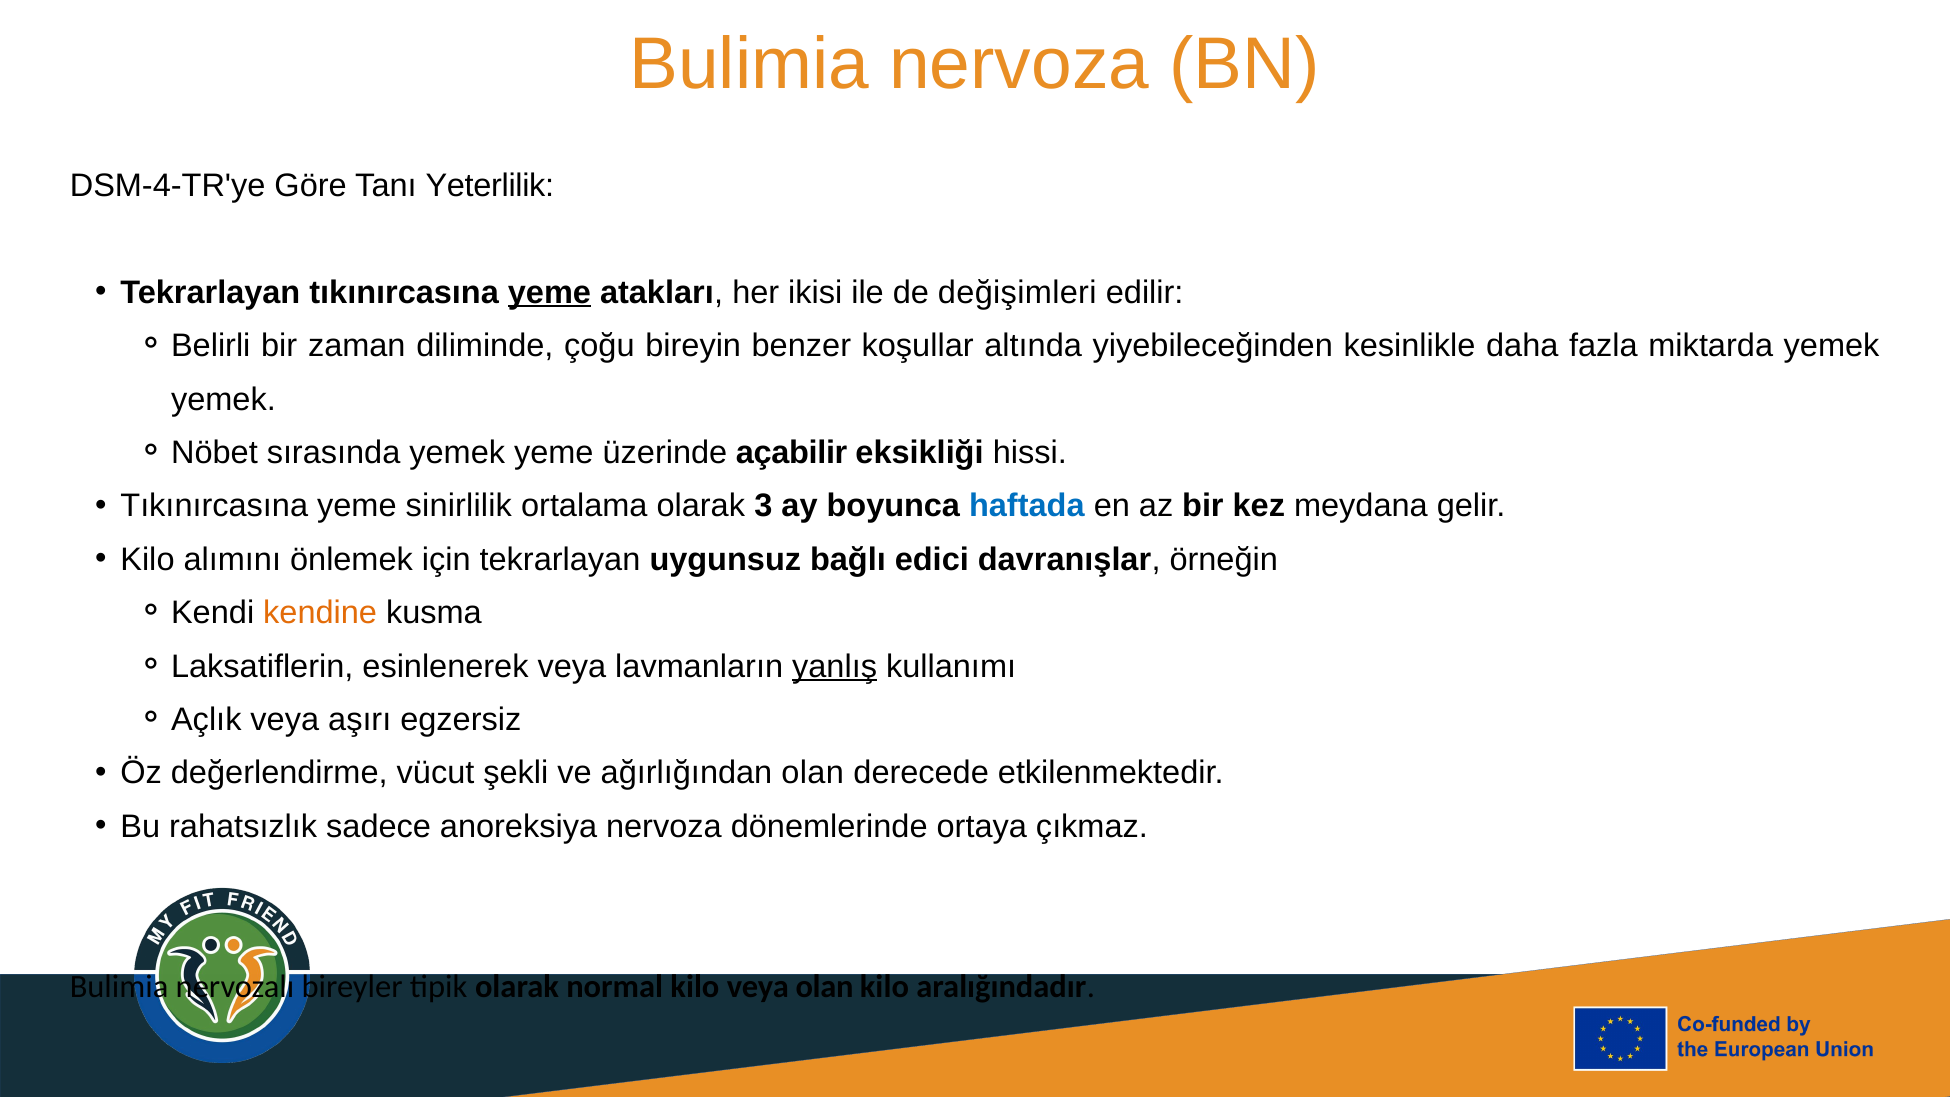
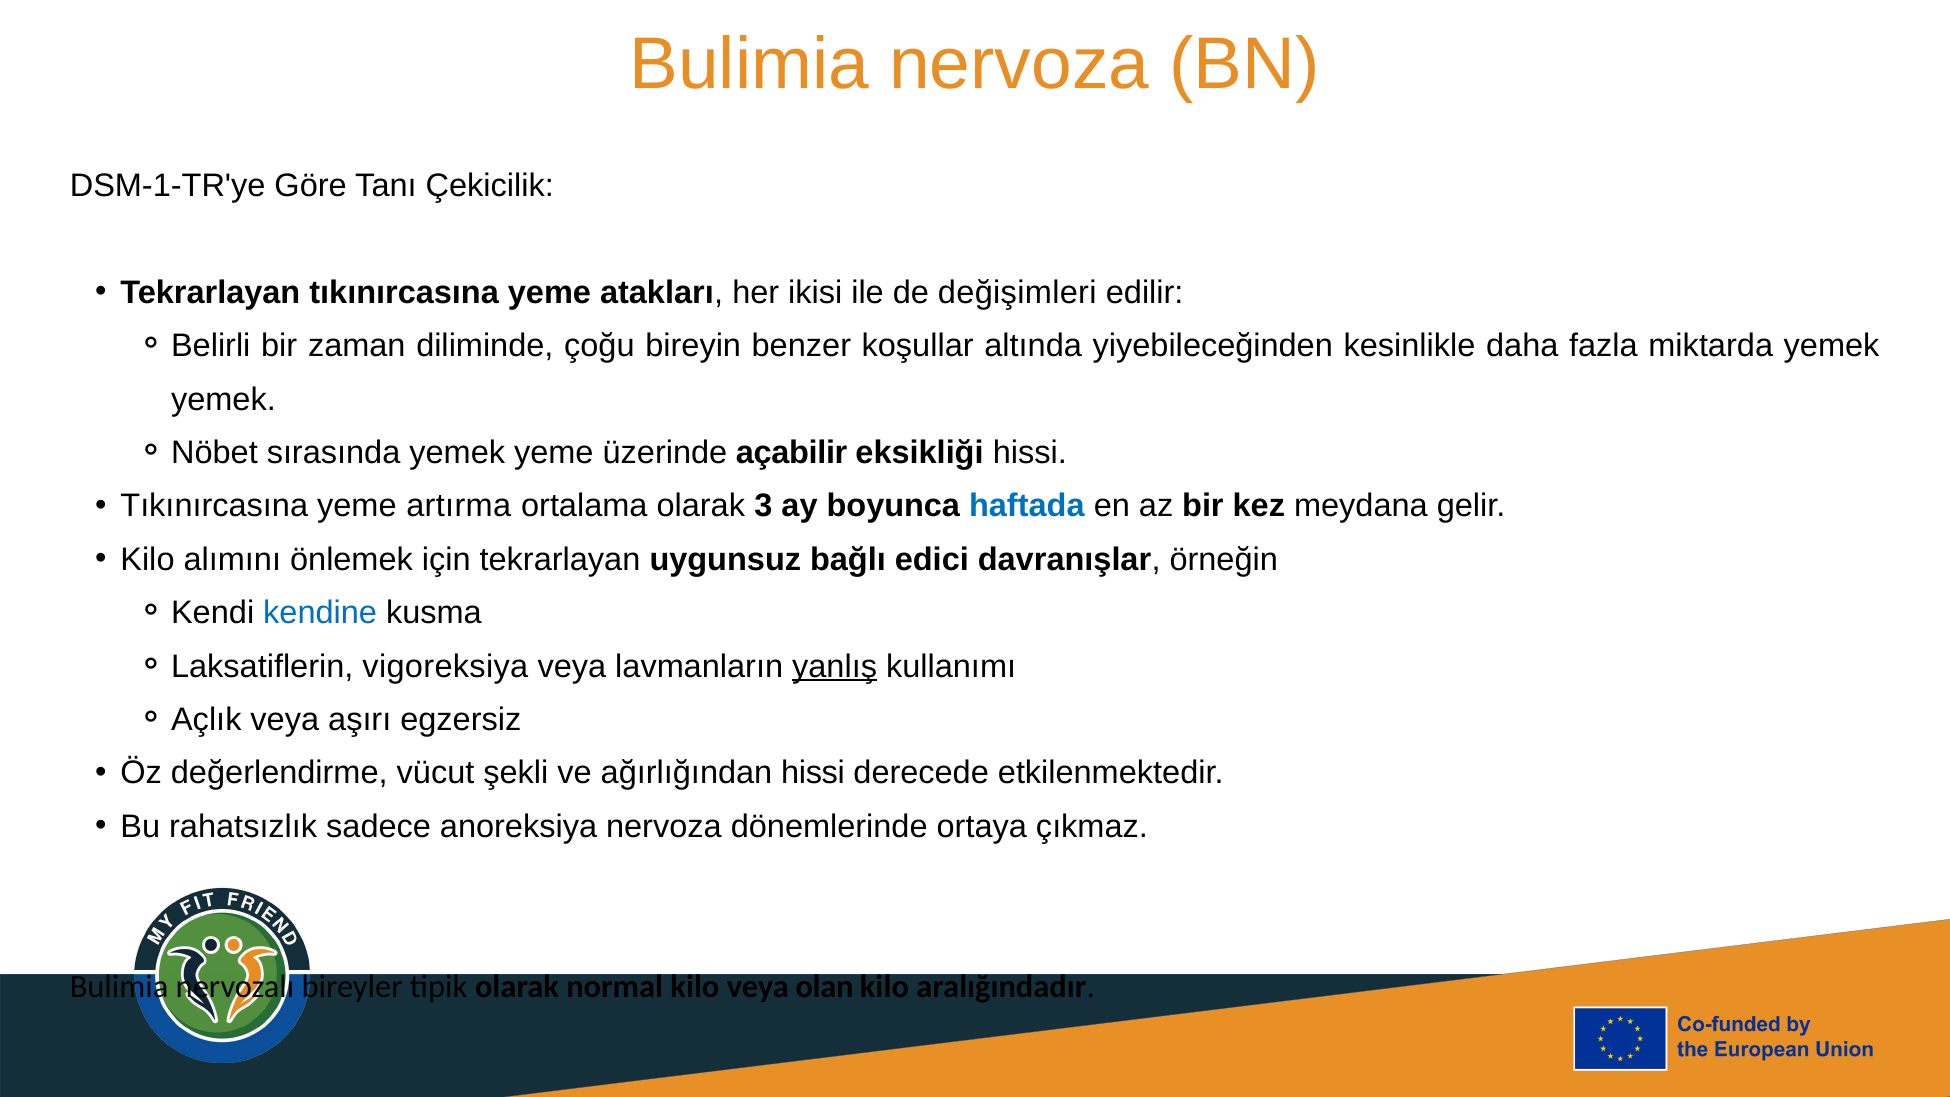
DSM-4-TR'ye: DSM-4-TR'ye -> DSM-1-TR'ye
Yeterlilik: Yeterlilik -> Çekicilik
yeme at (549, 292) underline: present -> none
sinirlilik: sinirlilik -> artırma
kendine colour: orange -> blue
esinlenerek: esinlenerek -> vigoreksiya
ağırlığından olan: olan -> hissi
